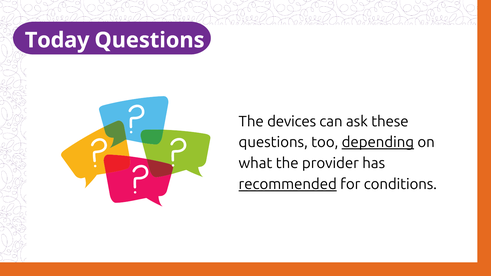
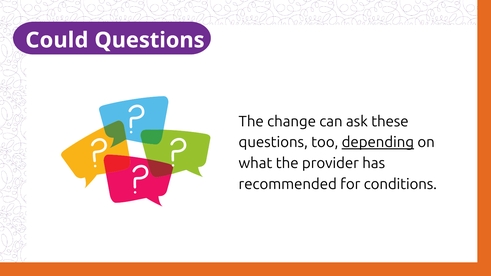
Today: Today -> Could
devices: devices -> change
recommended underline: present -> none
